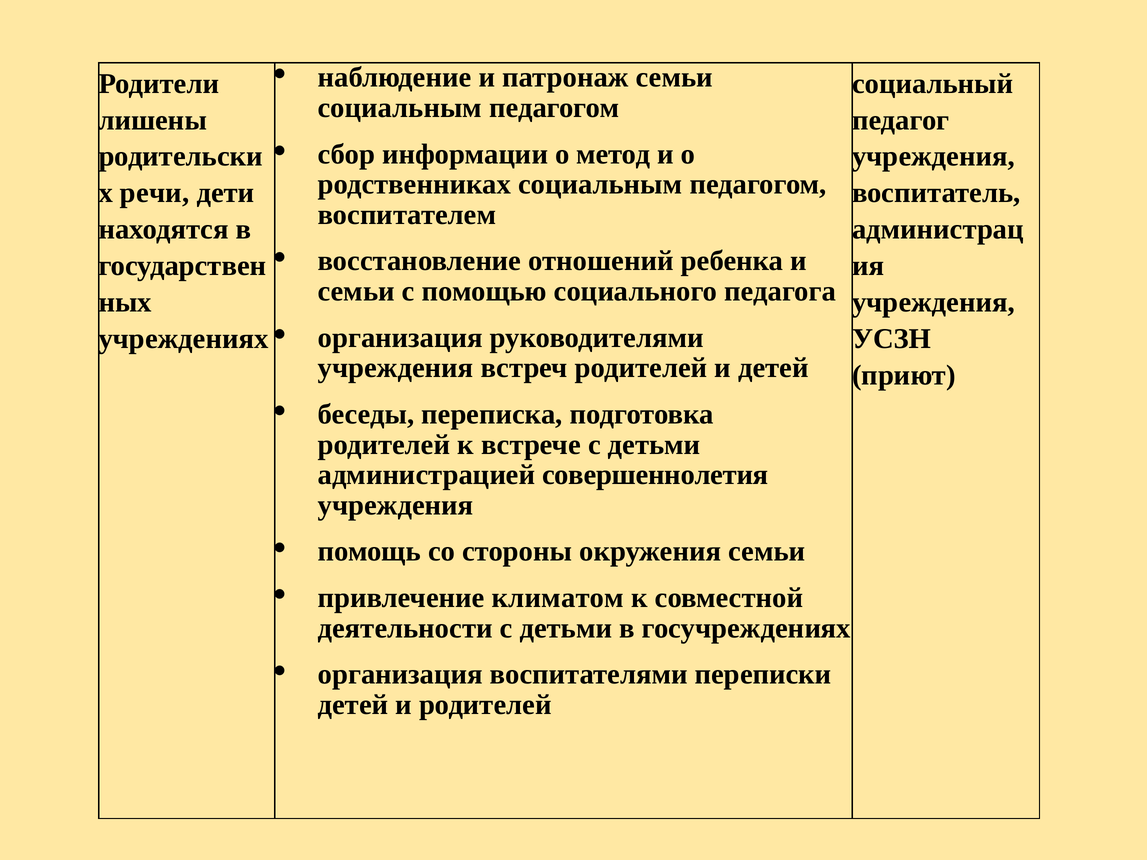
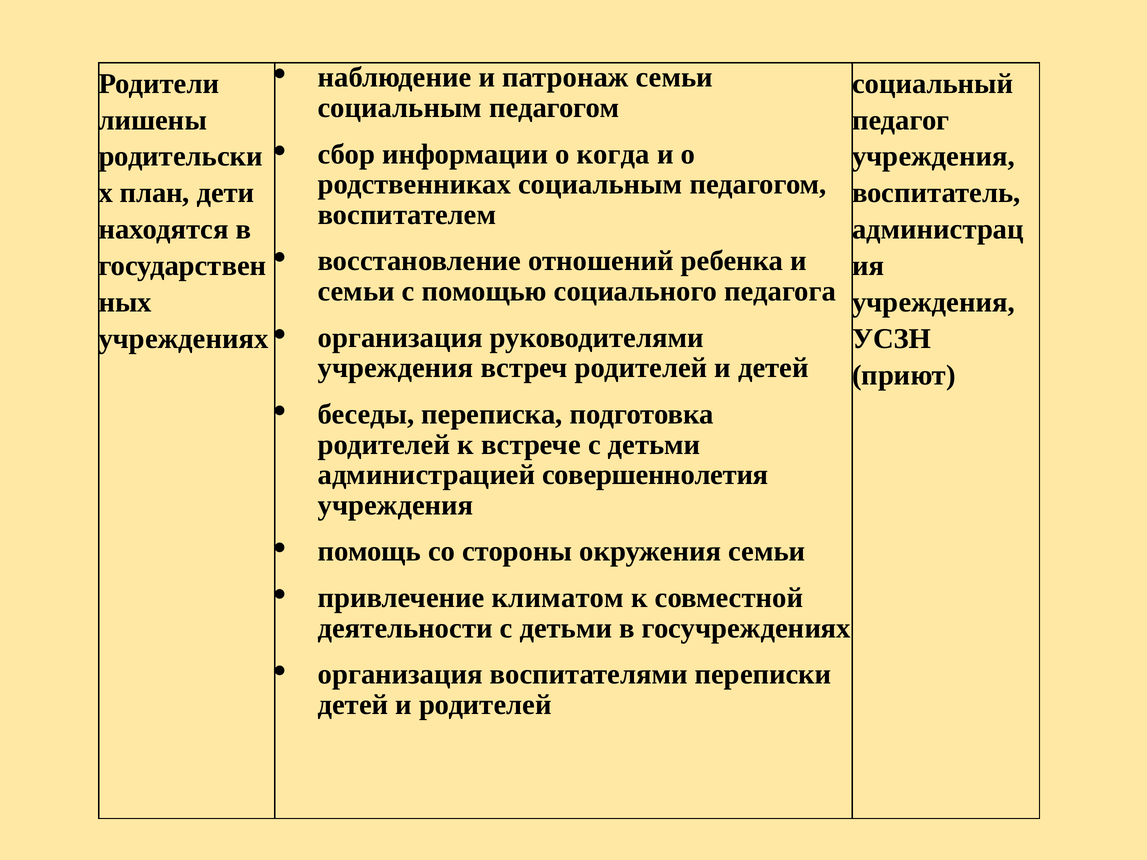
метод: метод -> когда
речи: речи -> план
